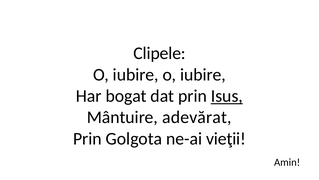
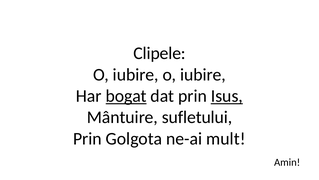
bogat underline: none -> present
adevărat: adevărat -> sufletului
vieţii: vieţii -> mult
